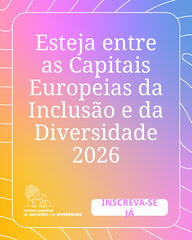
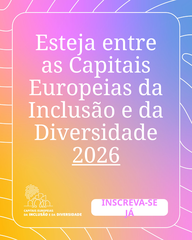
2026 underline: none -> present
